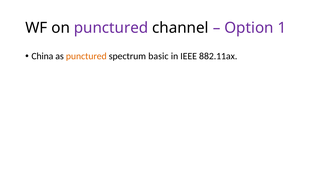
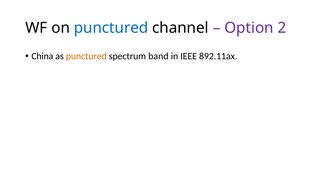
punctured at (111, 28) colour: purple -> blue
1: 1 -> 2
basic: basic -> band
882.11ax: 882.11ax -> 892.11ax
